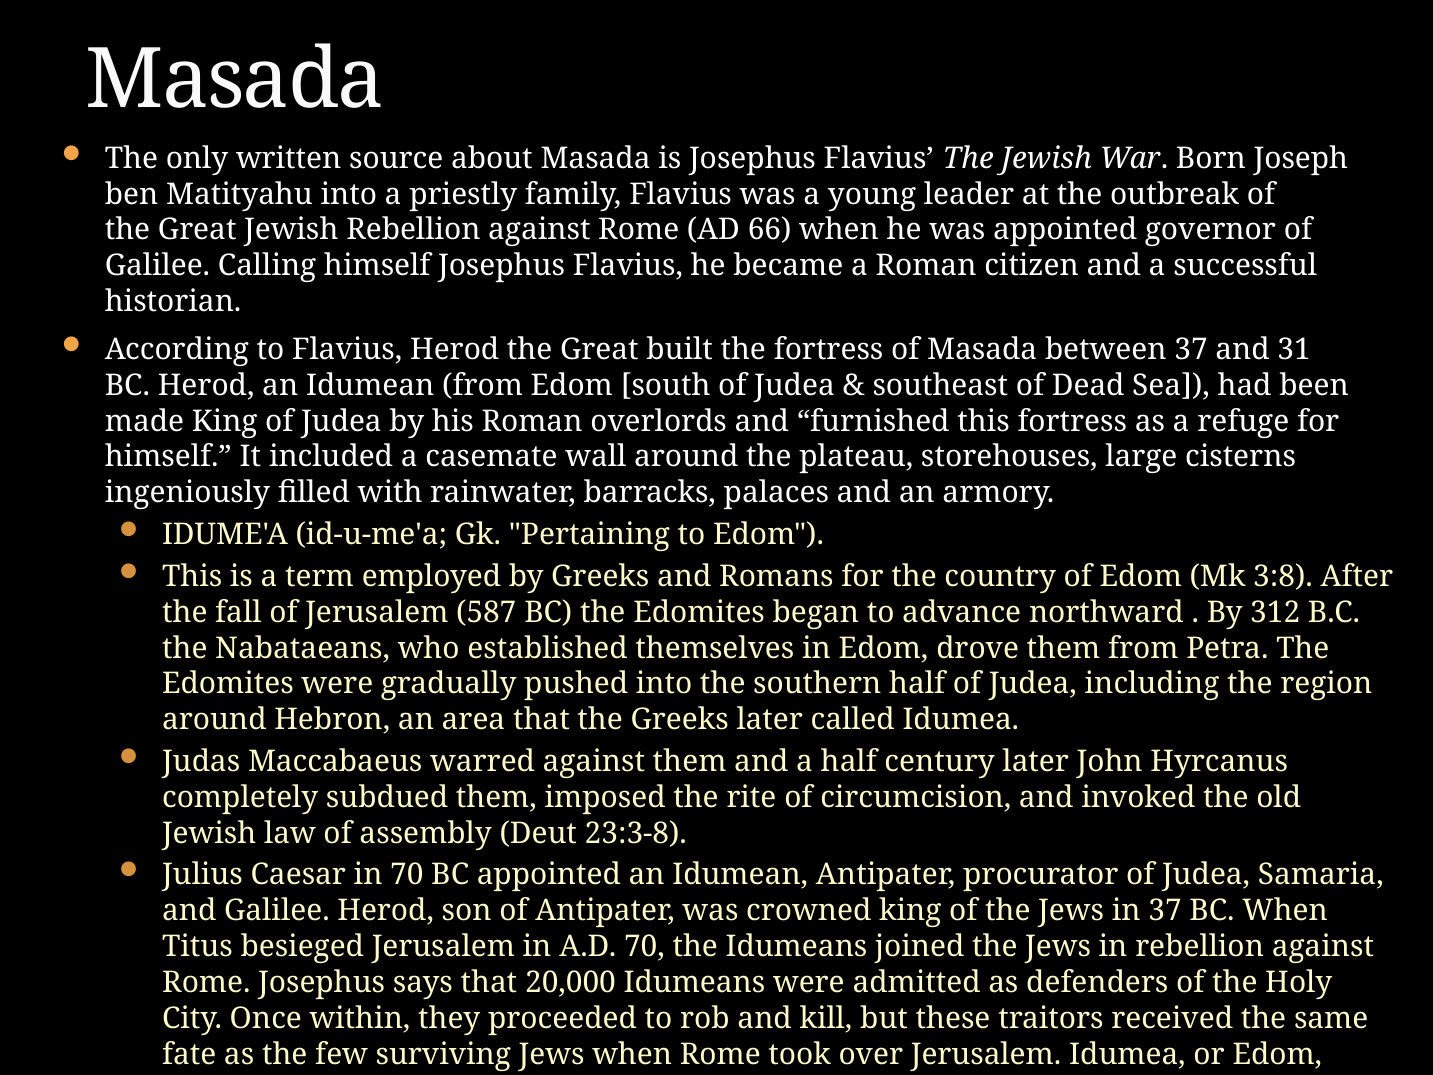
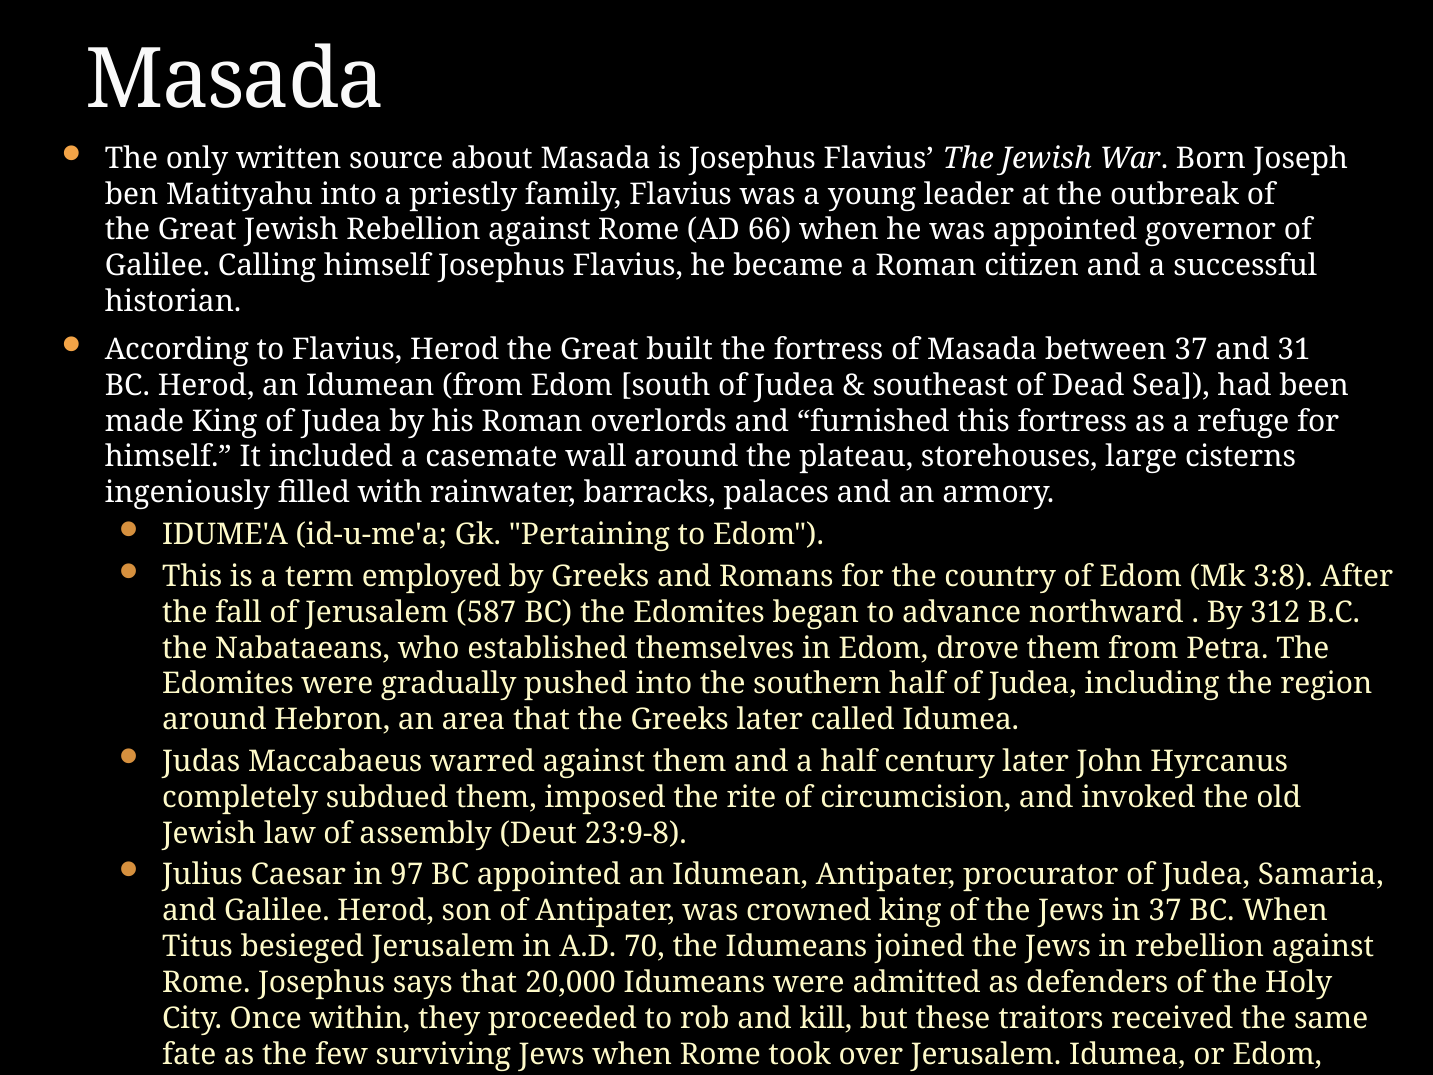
23:3-8: 23:3-8 -> 23:9-8
in 70: 70 -> 97
